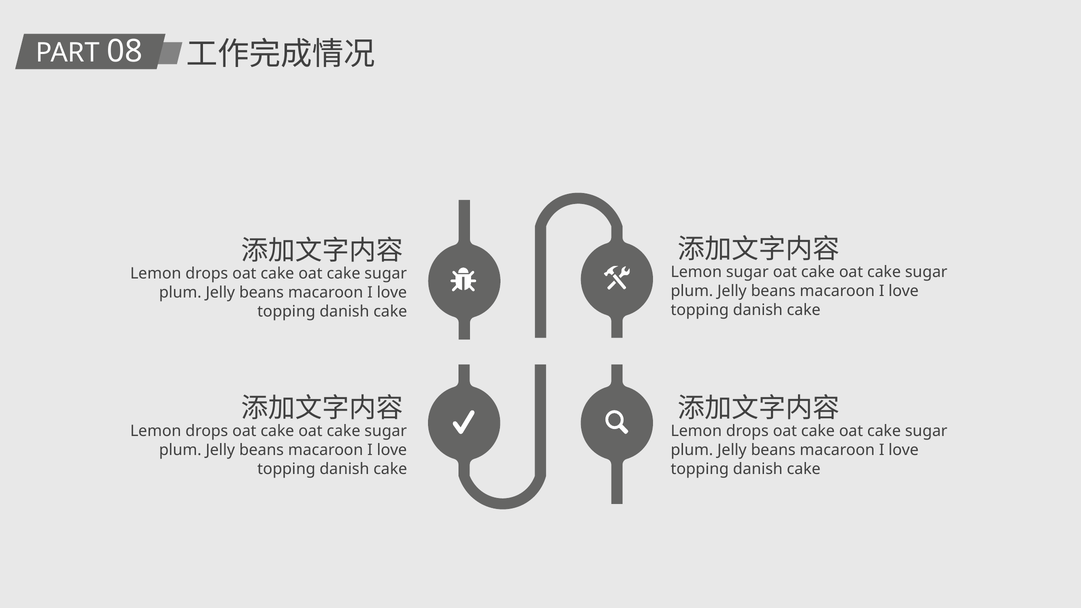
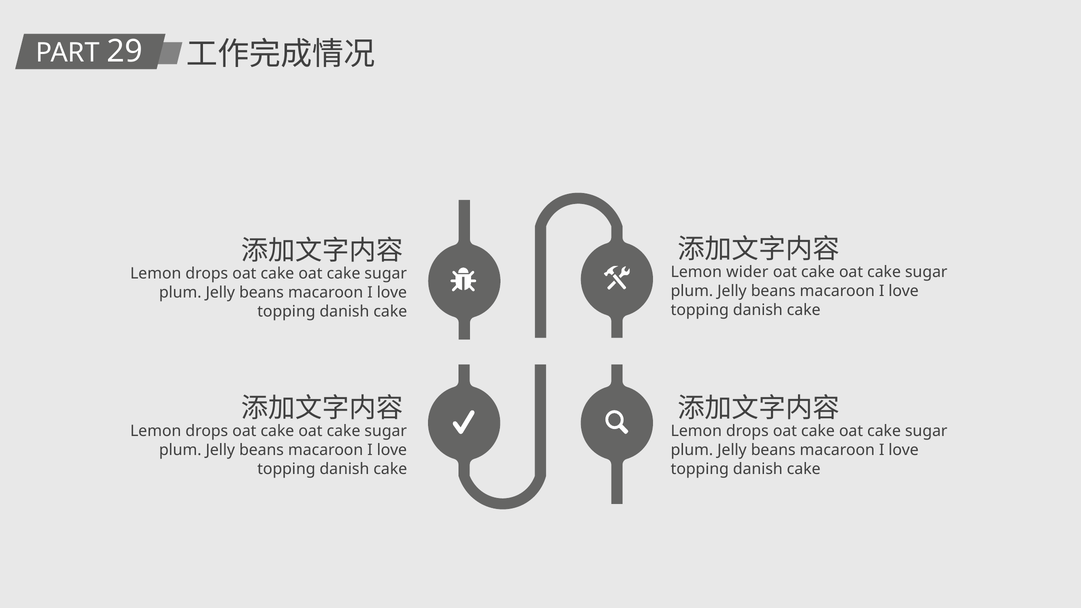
08: 08 -> 29
Lemon sugar: sugar -> wider
